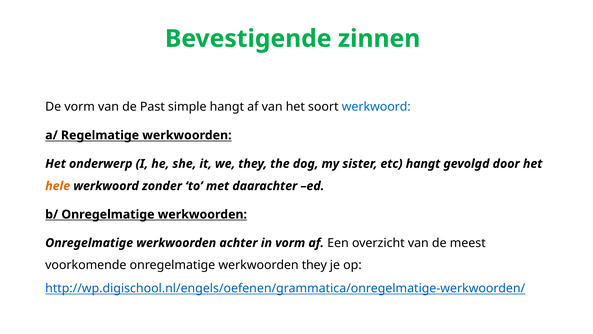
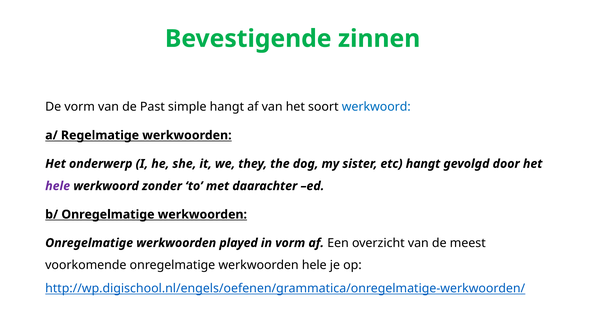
hele at (58, 186) colour: orange -> purple
achter: achter -> played
werkwoorden they: they -> hele
